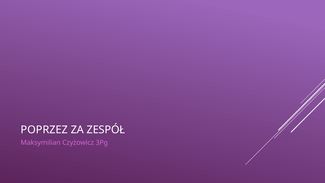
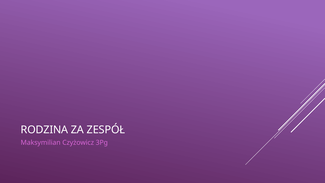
POPRZEZ: POPRZEZ -> RODZINA
